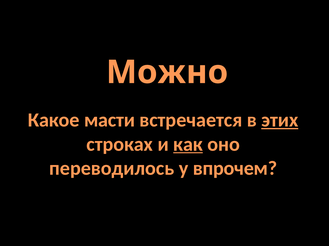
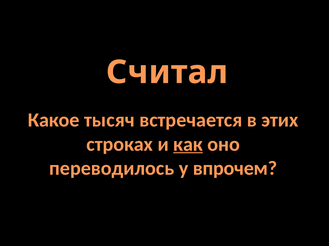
Можно: Можно -> Считал
масти: масти -> тысяч
этих underline: present -> none
